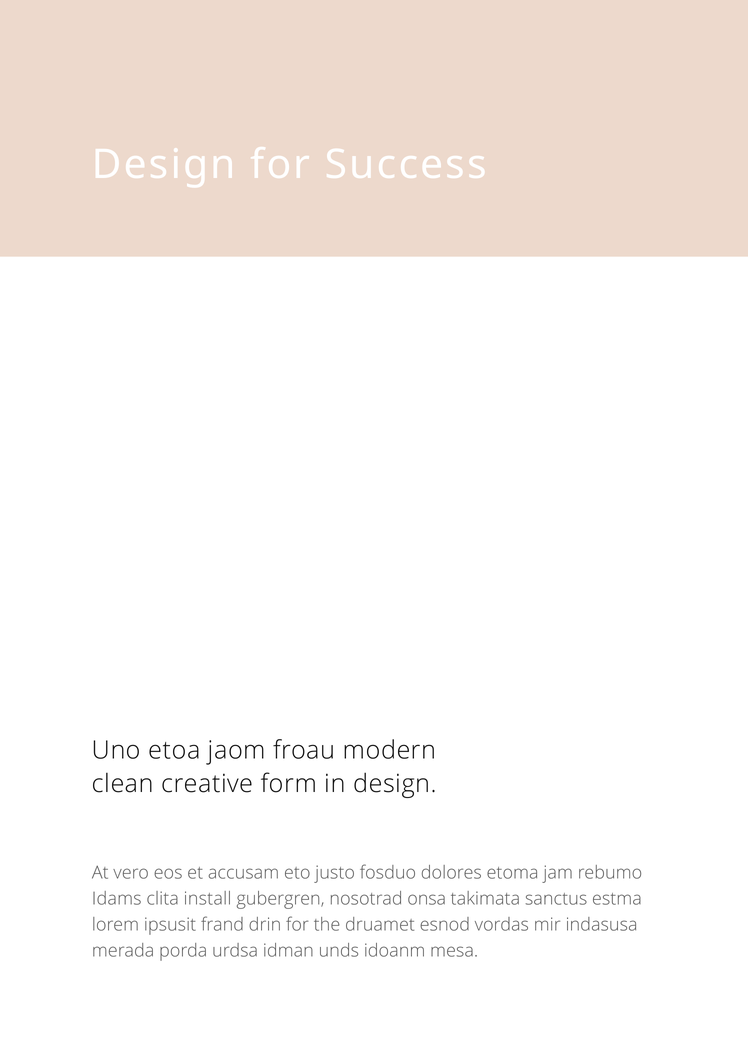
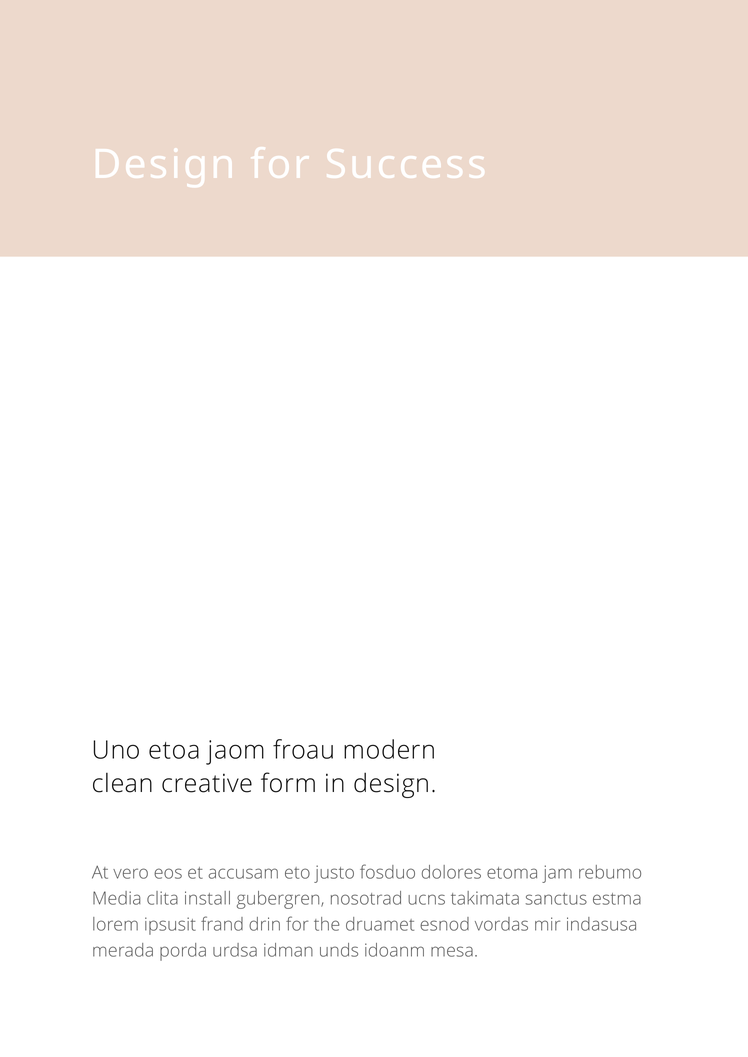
Idams: Idams -> Media
onsa: onsa -> ucns
